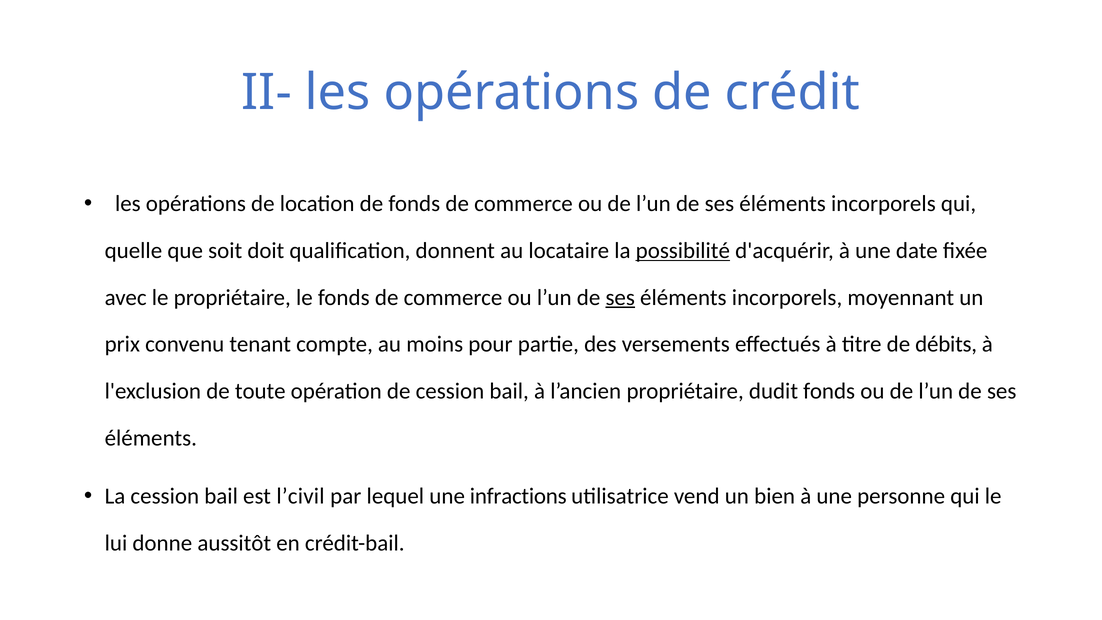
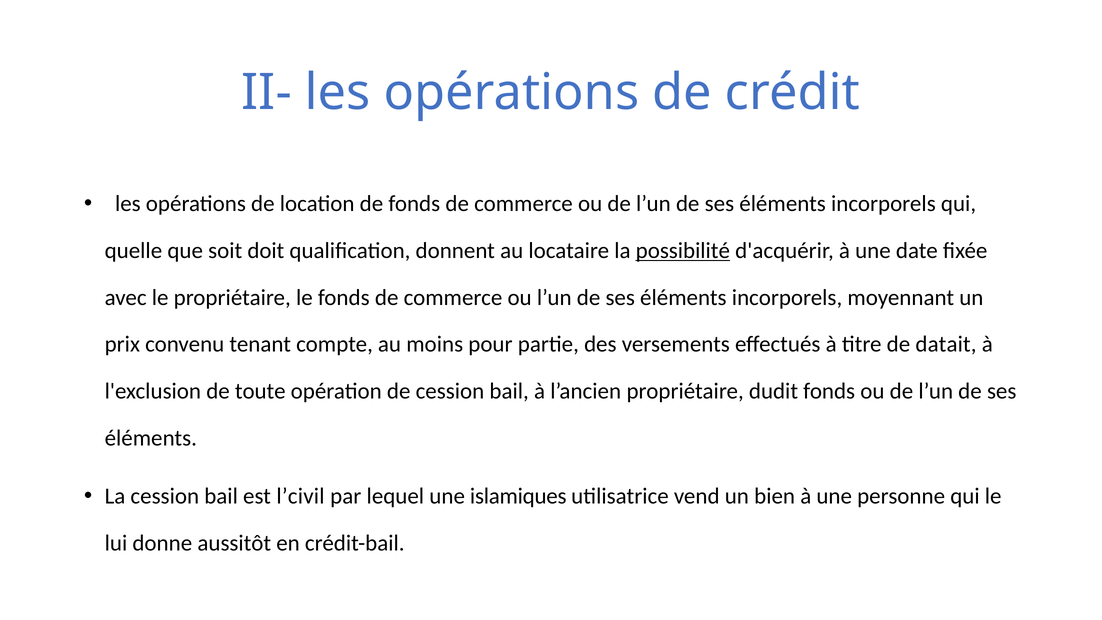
ses at (620, 297) underline: present -> none
débits: débits -> datait
infractions: infractions -> islamiques
